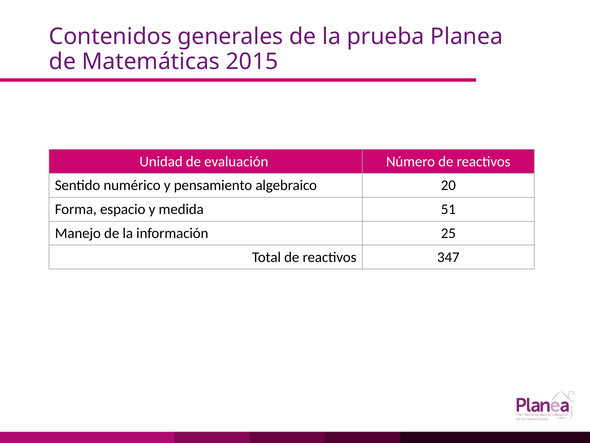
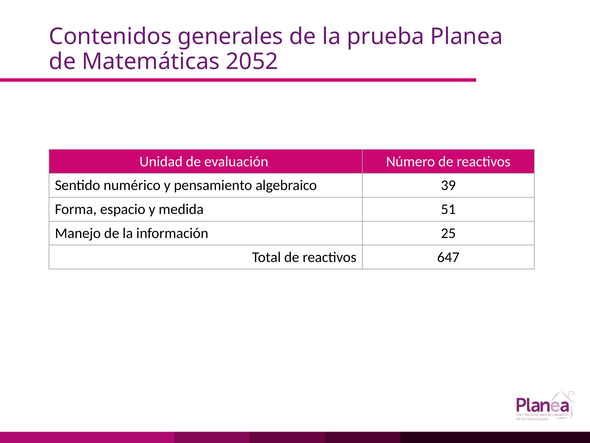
2015: 2015 -> 2052
20: 20 -> 39
347: 347 -> 647
